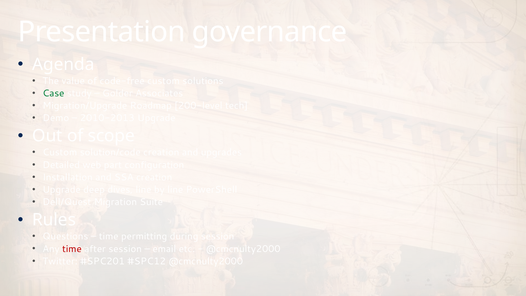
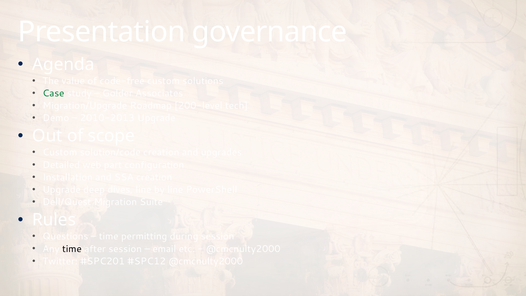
time at (72, 249) colour: red -> black
